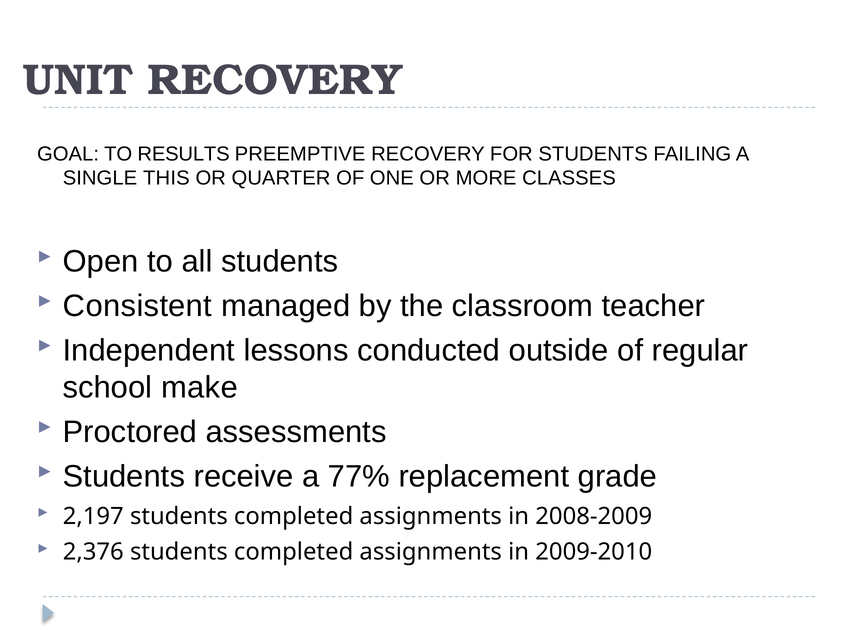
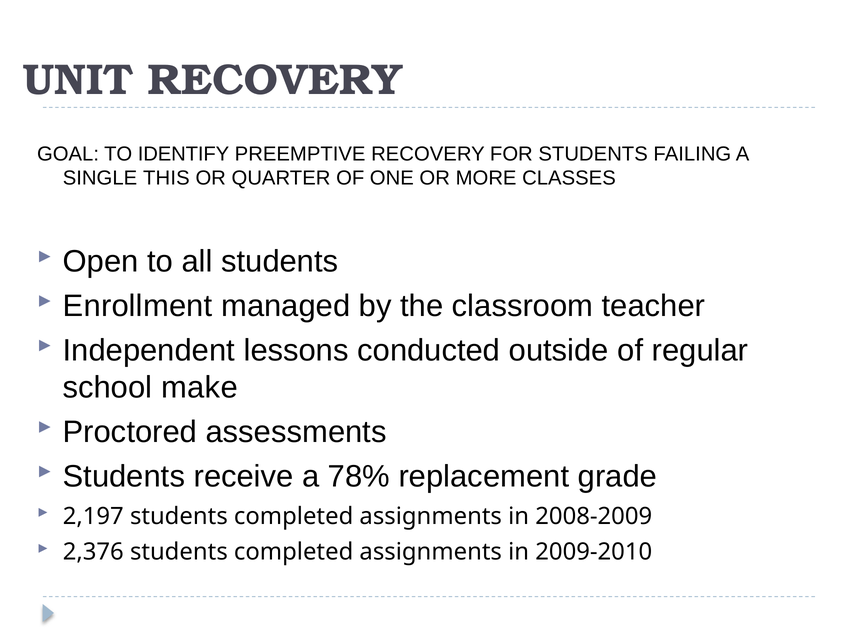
RESULTS: RESULTS -> IDENTIFY
Consistent: Consistent -> Enrollment
77%: 77% -> 78%
